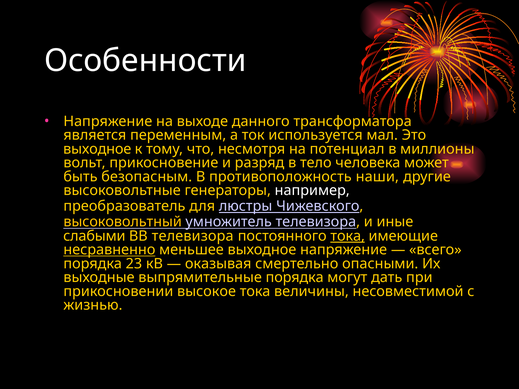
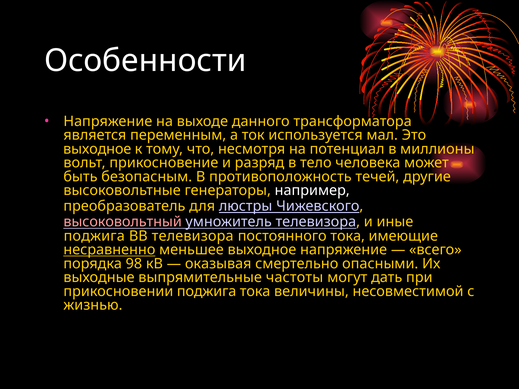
наши: наши -> течей
высоковольтный colour: yellow -> pink
слабыми at (94, 236): слабыми -> поджига
тока at (348, 236) underline: present -> none
23: 23 -> 98
выпрямительные порядка: порядка -> частоты
прикосновении высокое: высокое -> поджига
